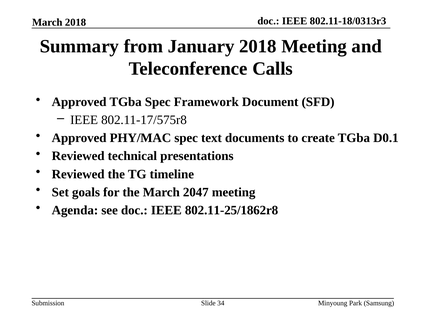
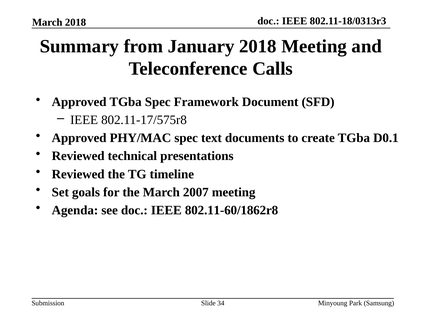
2047: 2047 -> 2007
802.11-25/1862r8: 802.11-25/1862r8 -> 802.11-60/1862r8
